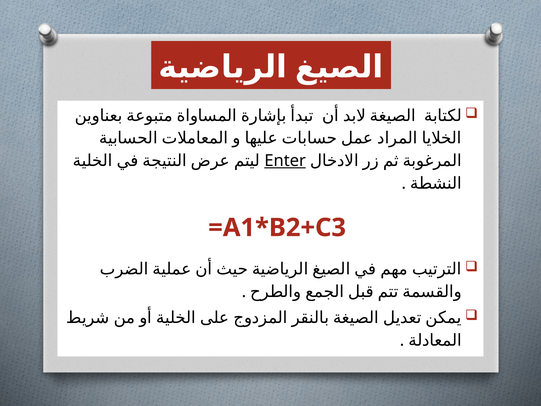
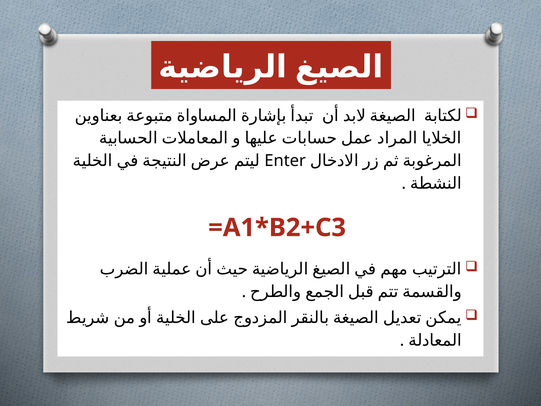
Enter underline: present -> none
